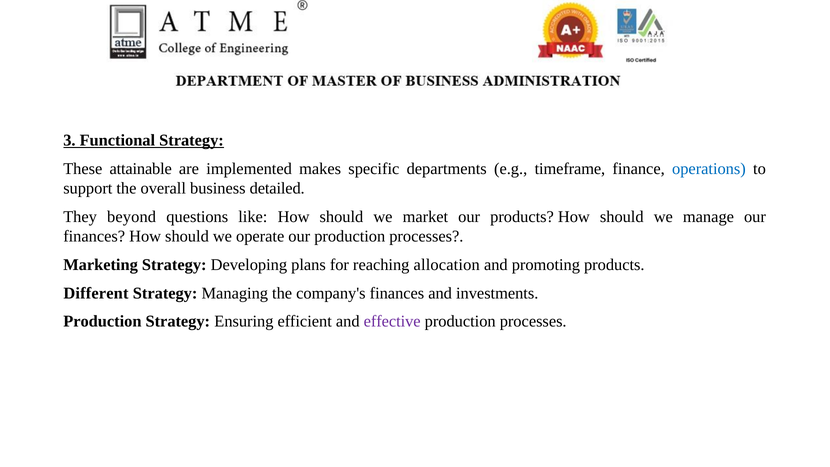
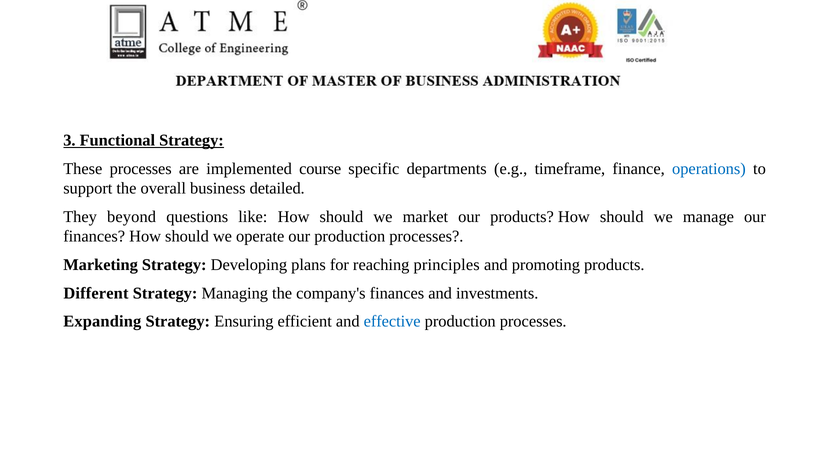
These attainable: attainable -> processes
makes: makes -> course
allocation: allocation -> principles
Production at (102, 321): Production -> Expanding
effective colour: purple -> blue
